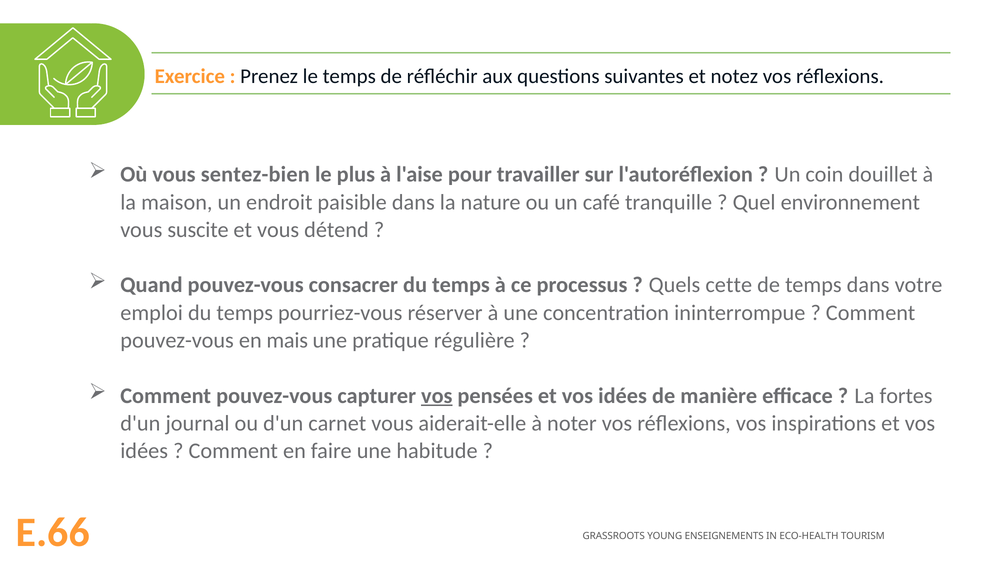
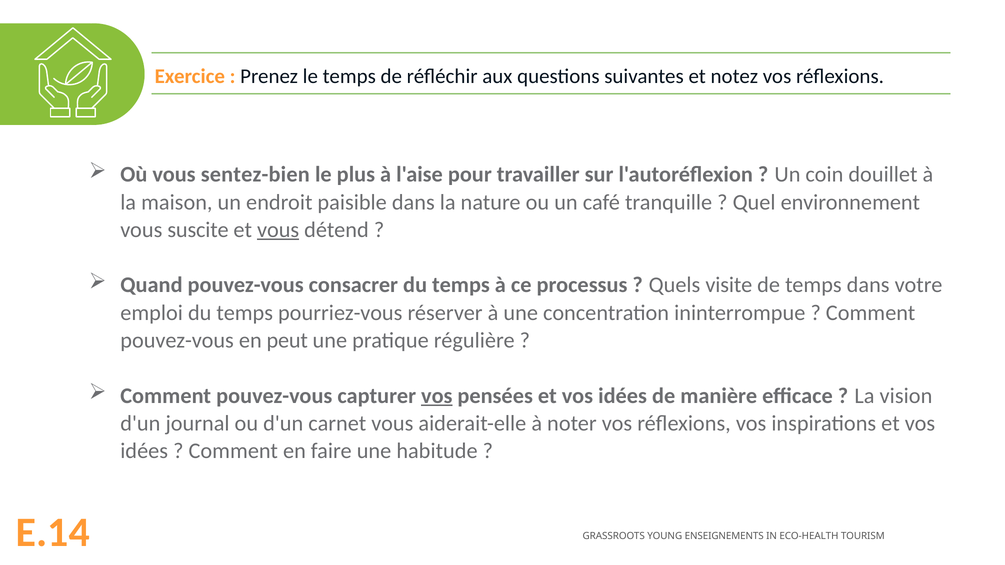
vous at (278, 230) underline: none -> present
cette: cette -> visite
mais: mais -> peut
fortes: fortes -> vision
E.66: E.66 -> E.14
